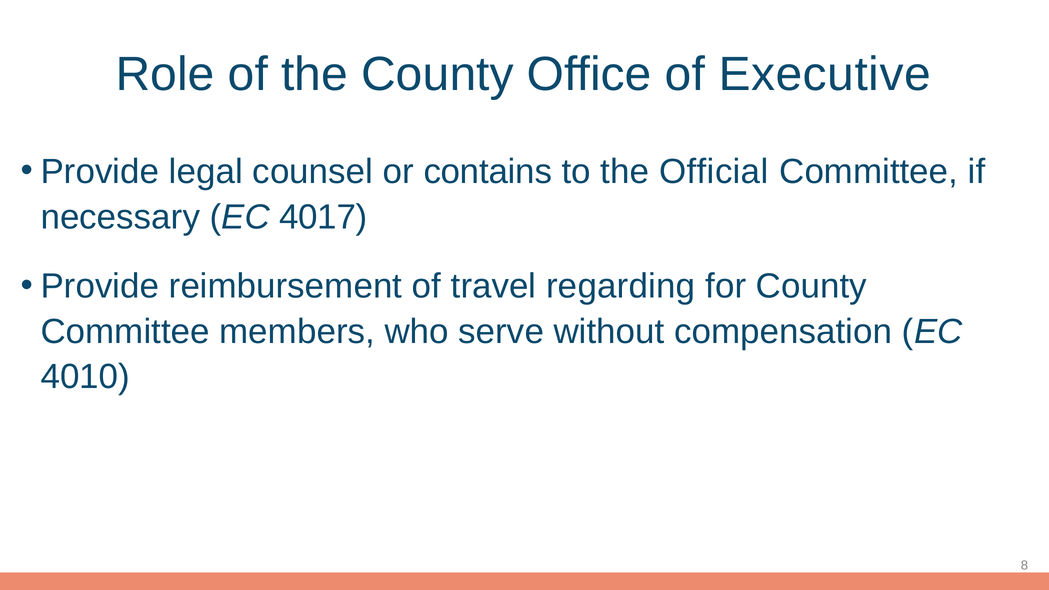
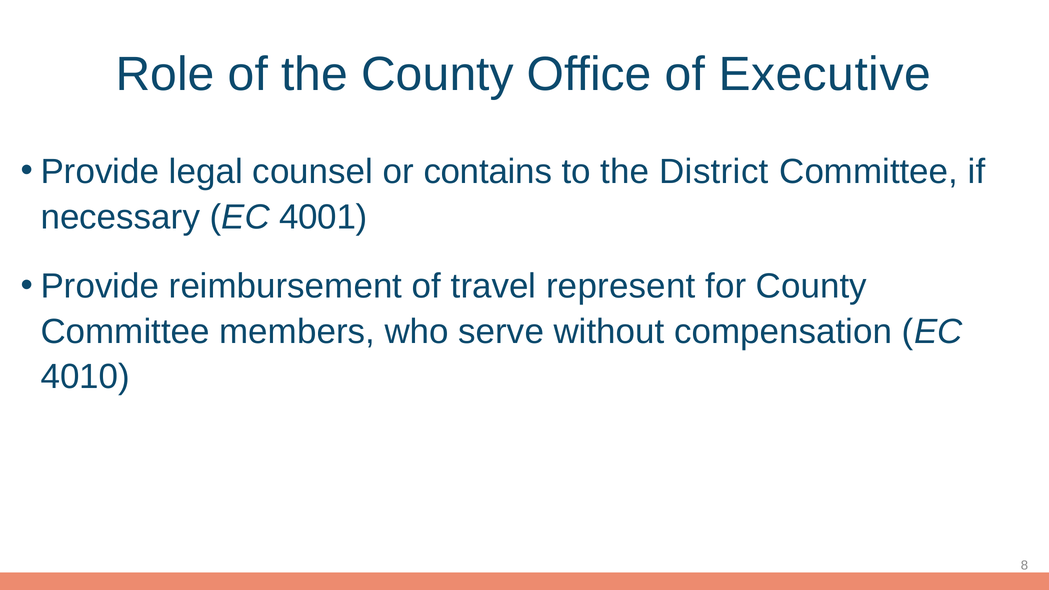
Official: Official -> District
4017: 4017 -> 4001
regarding: regarding -> represent
